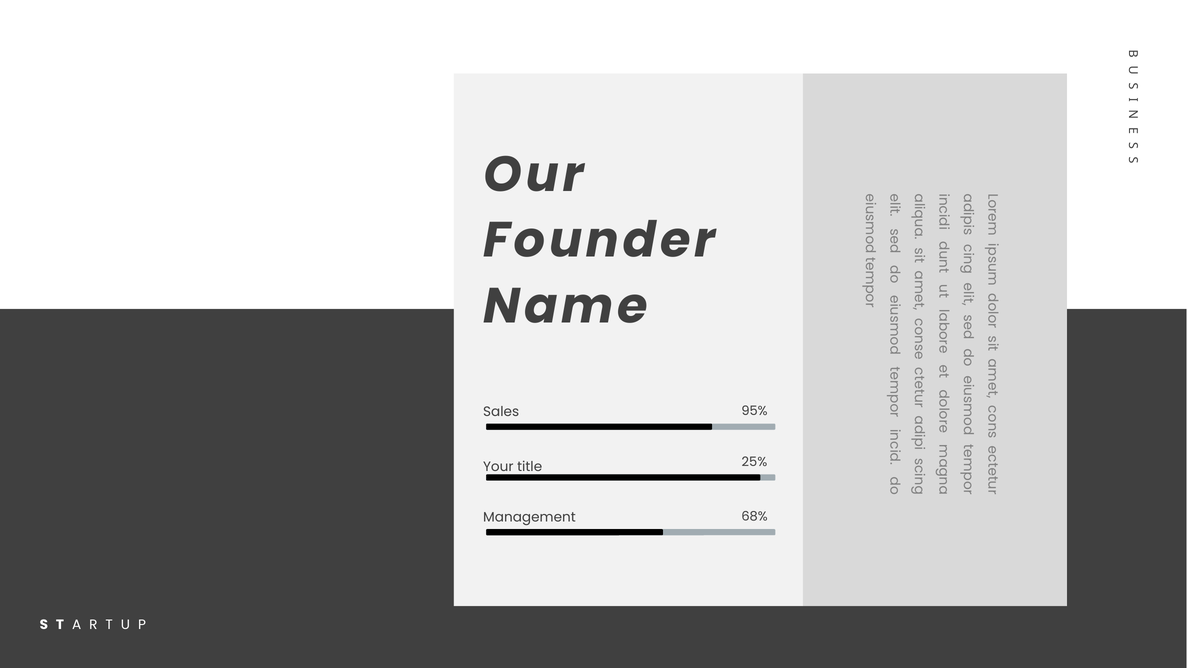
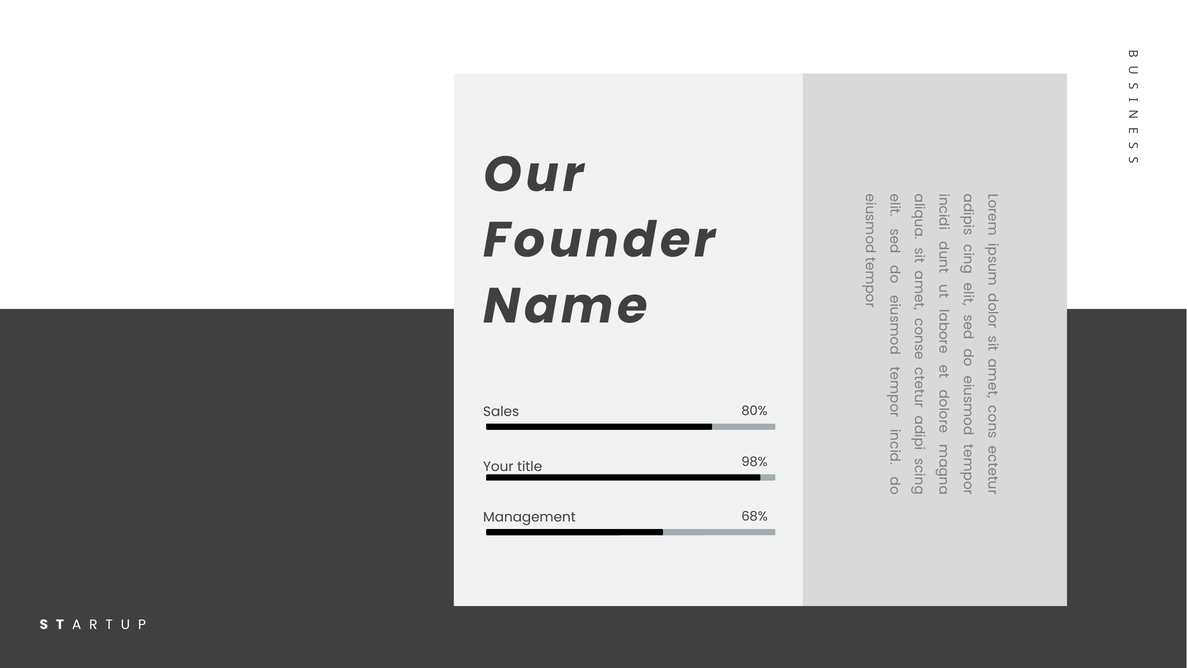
95%: 95% -> 80%
25%: 25% -> 98%
